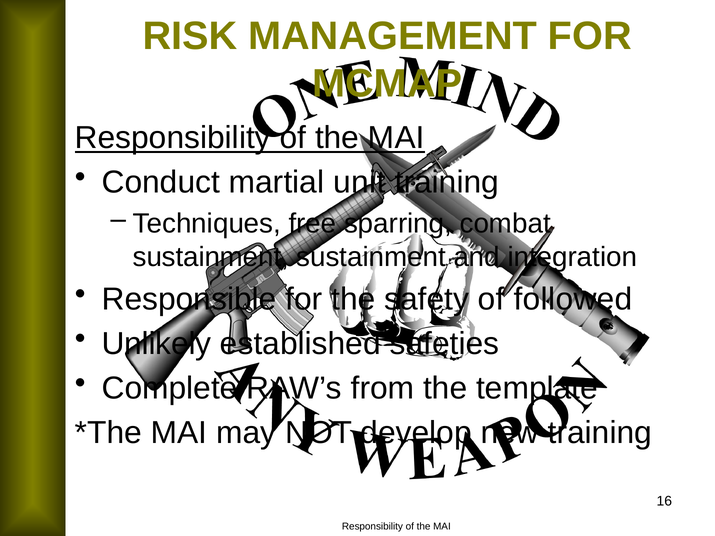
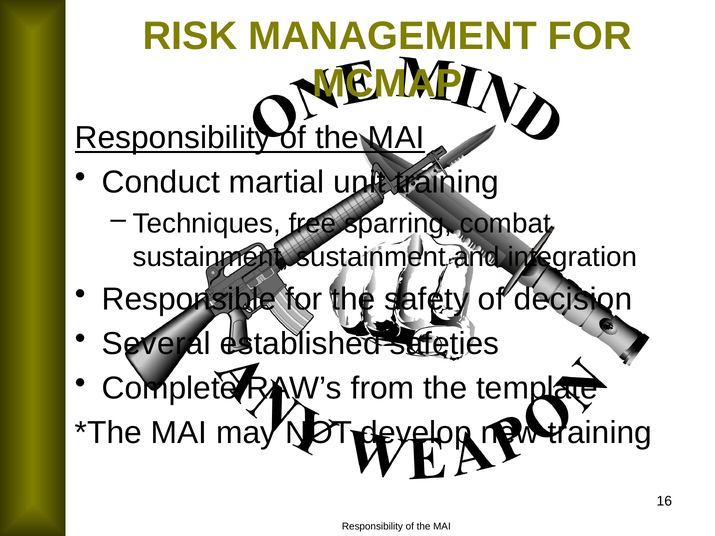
followed: followed -> decision
Unlikely: Unlikely -> Several
